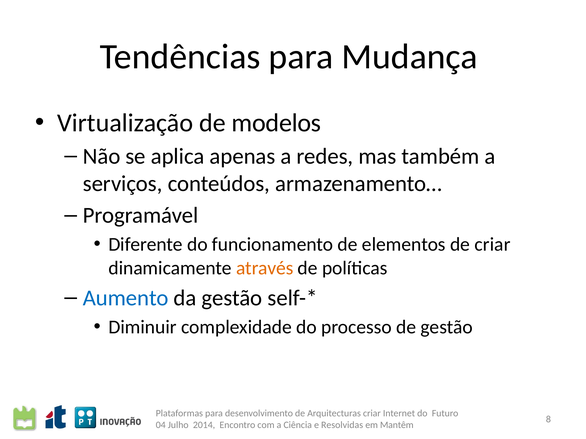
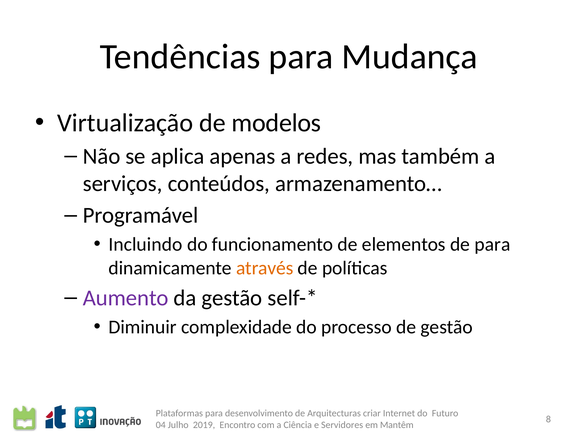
Diferente: Diferente -> Incluindo
de criar: criar -> para
Aumento colour: blue -> purple
2014: 2014 -> 2019
Resolvidas: Resolvidas -> Servidores
